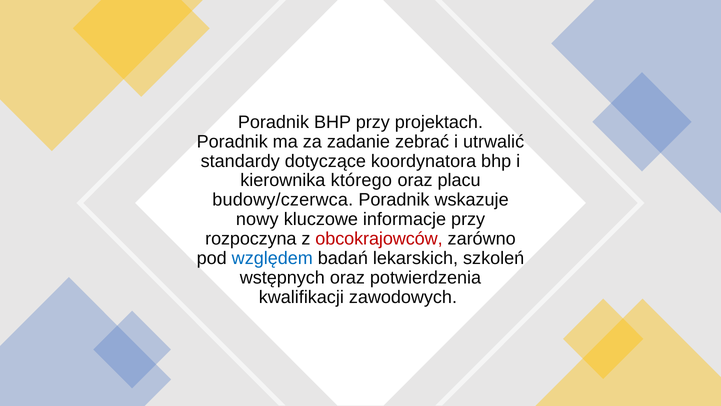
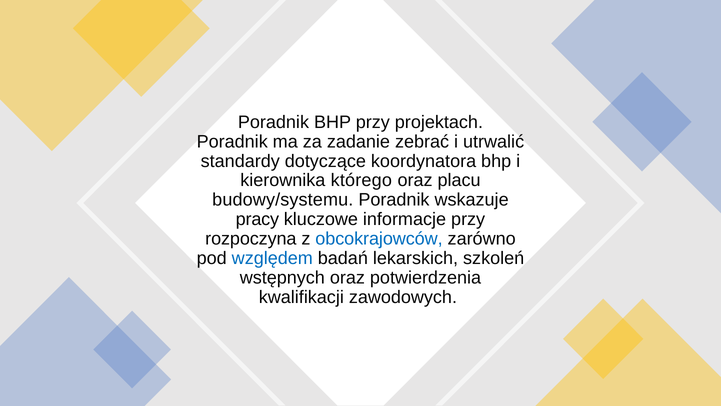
budowy/czerwca: budowy/czerwca -> budowy/systemu
nowy: nowy -> pracy
obcokrajowców colour: red -> blue
